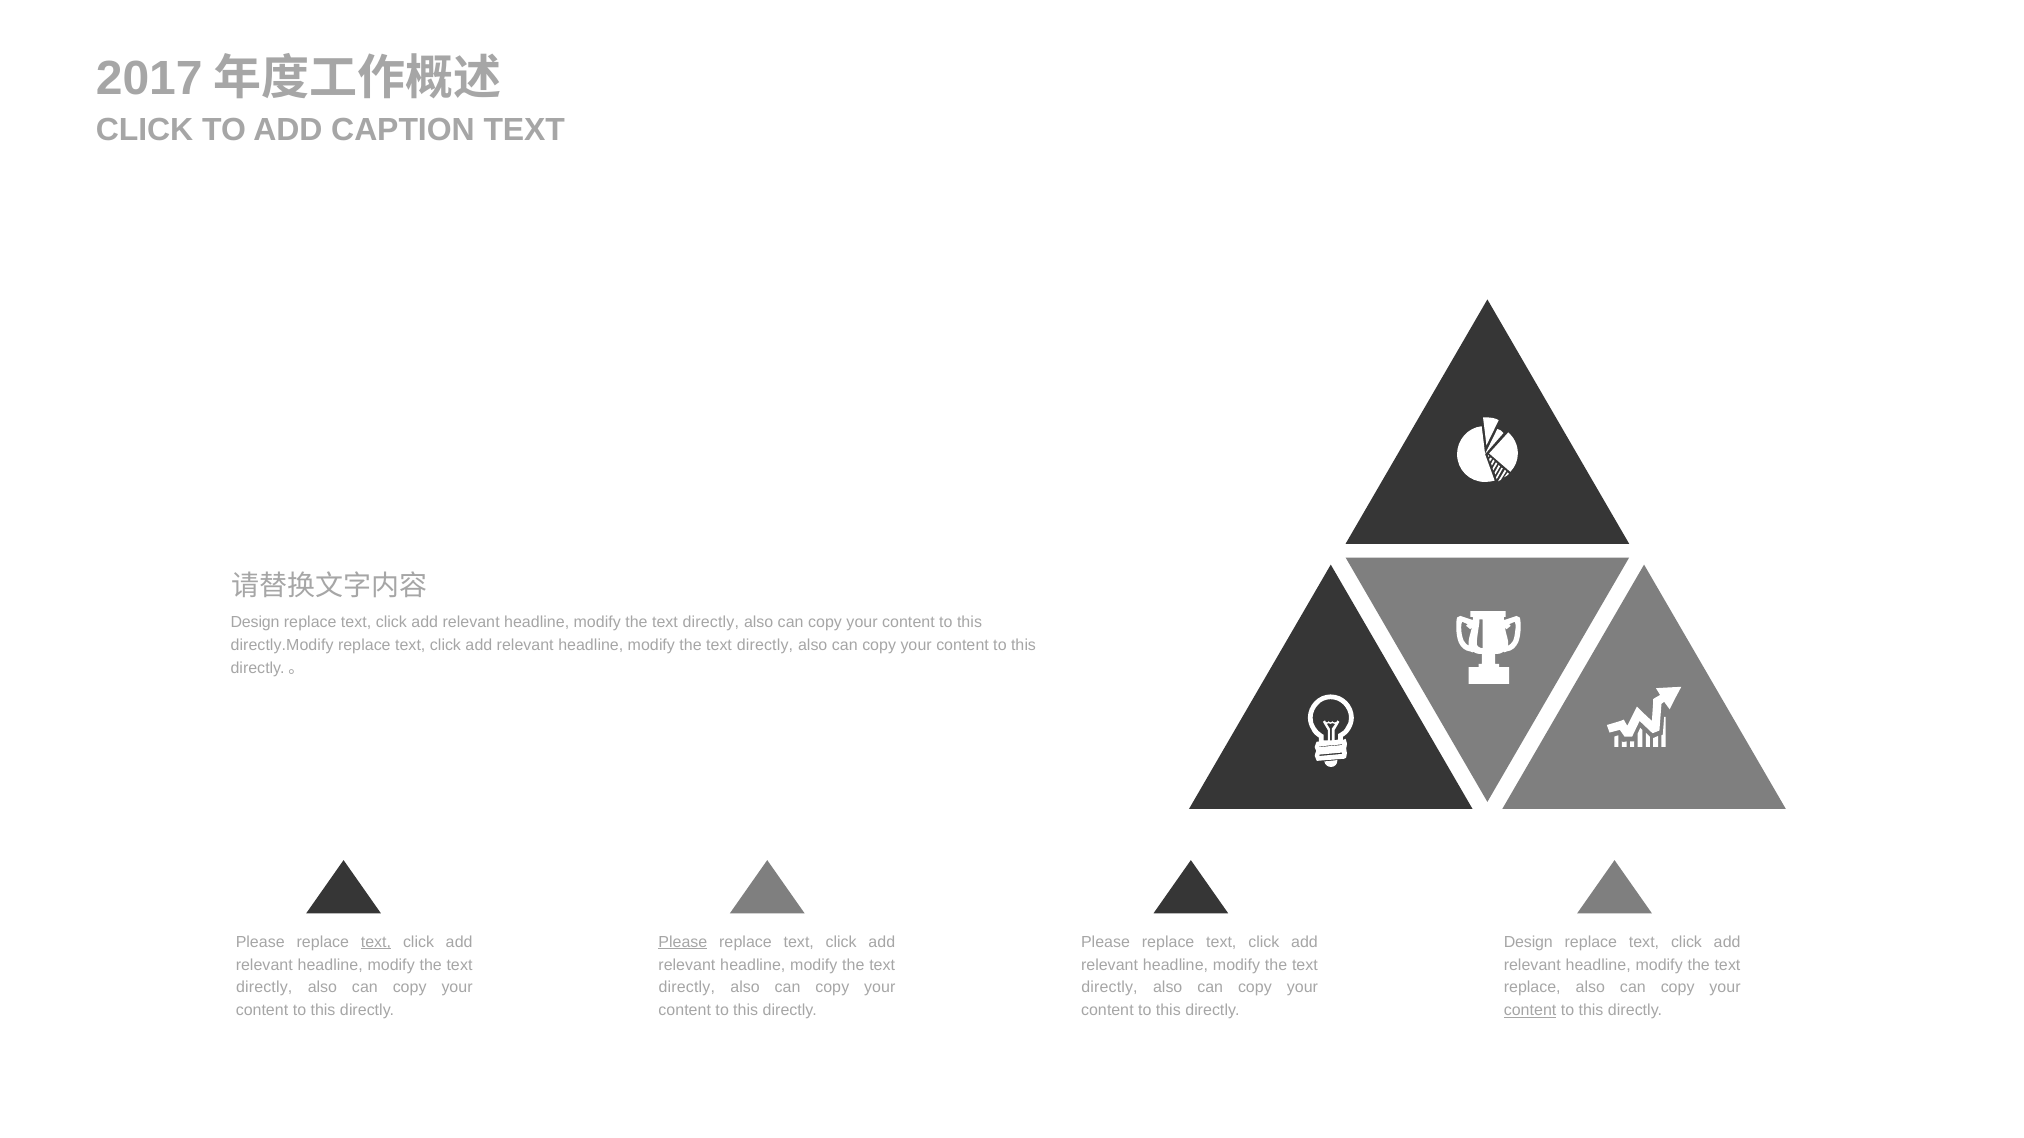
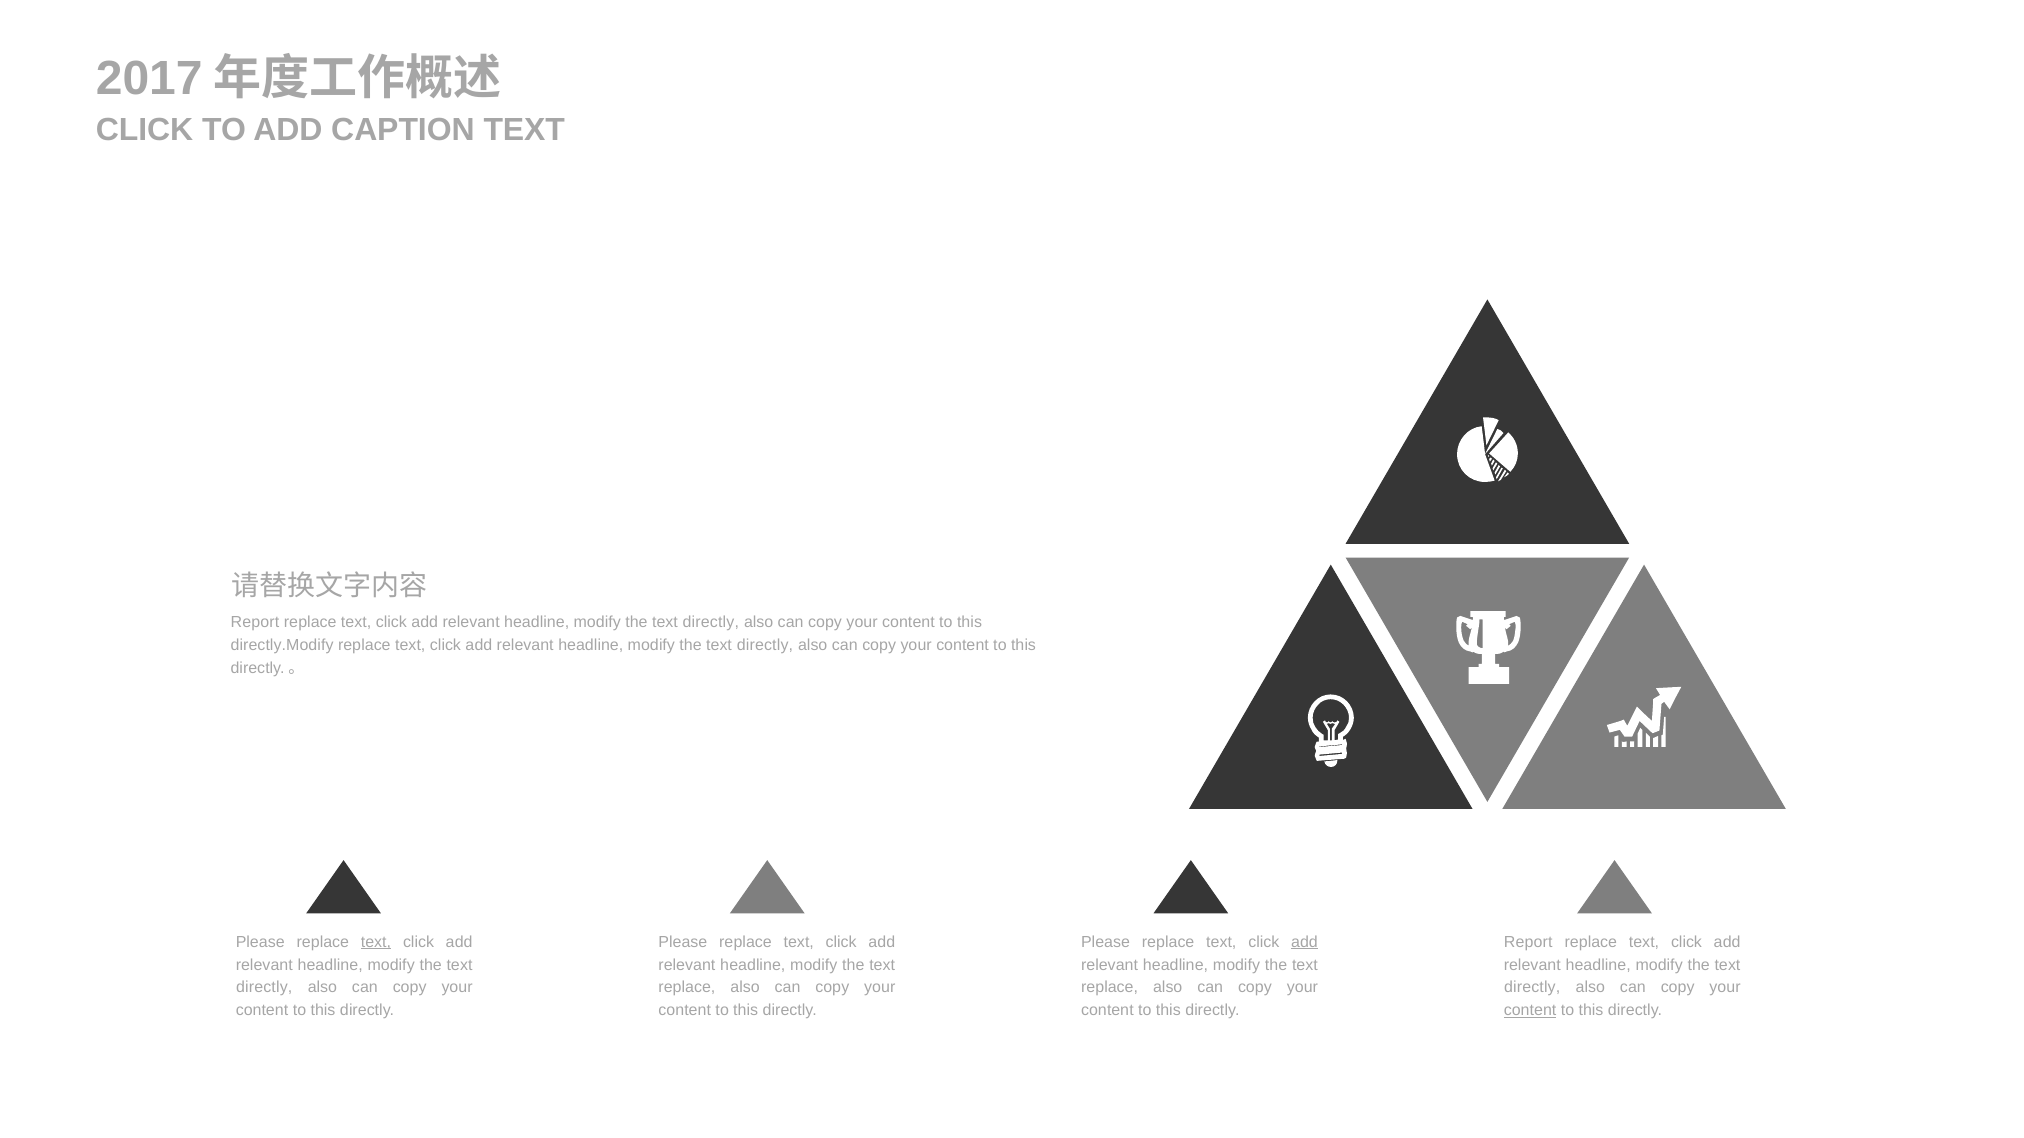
Design at (255, 623): Design -> Report
Please at (683, 942) underline: present -> none
add at (1304, 942) underline: none -> present
Design at (1528, 942): Design -> Report
directly at (687, 988): directly -> replace
directly at (1110, 988): directly -> replace
replace at (1532, 988): replace -> directly
